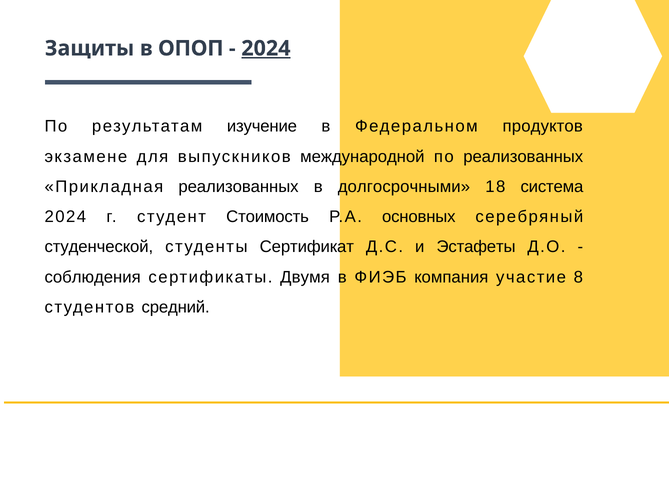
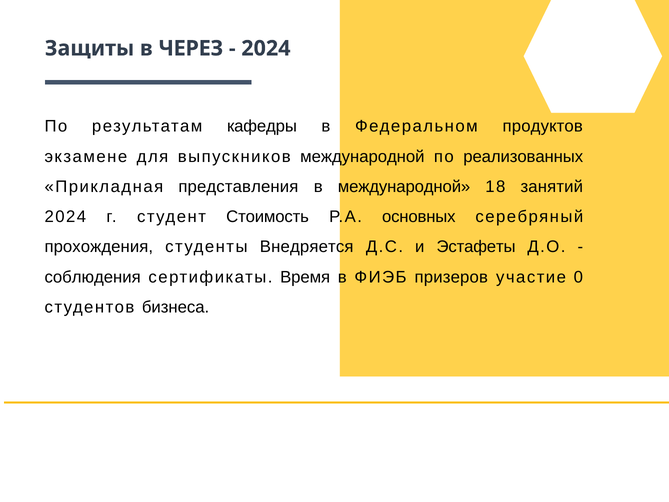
ОПОП: ОПОП -> ЧЕРЕЗ
2024 at (266, 48) underline: present -> none
изучение: изучение -> кафедры
Прикладная реализованных: реализованных -> представления
в долгосрочными: долгосрочными -> международной
система: система -> занятий
студенческой: студенческой -> прохождения
Сертификат: Сертификат -> Внедряется
Двумя: Двумя -> Время
компания: компания -> призеров
8: 8 -> 0
средний: средний -> бизнеса
